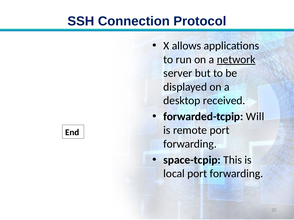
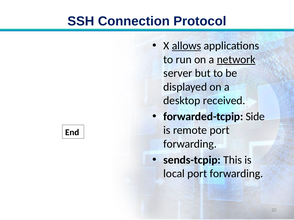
allows underline: none -> present
Will: Will -> Side
space-tcpip: space-tcpip -> sends-tcpip
